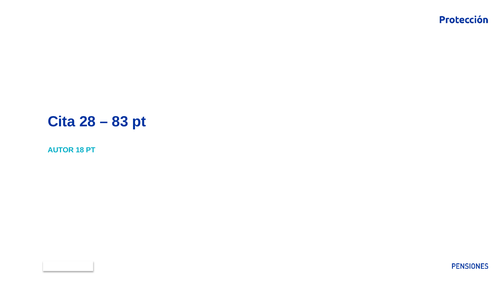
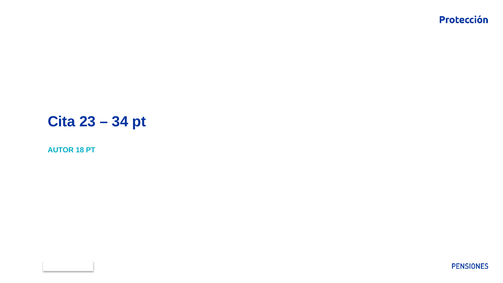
28: 28 -> 23
83: 83 -> 34
